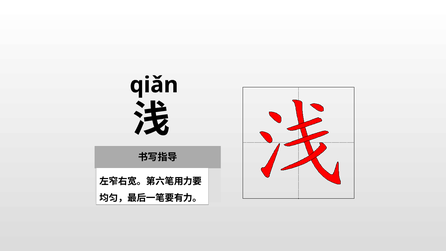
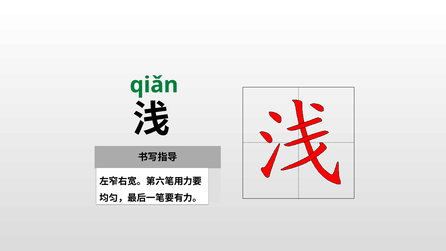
qiǎn colour: black -> green
